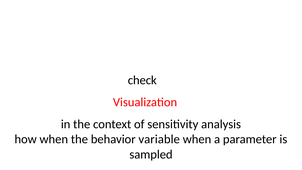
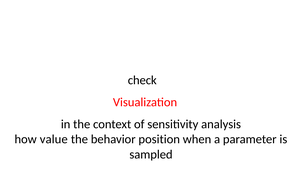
how when: when -> value
variable: variable -> position
